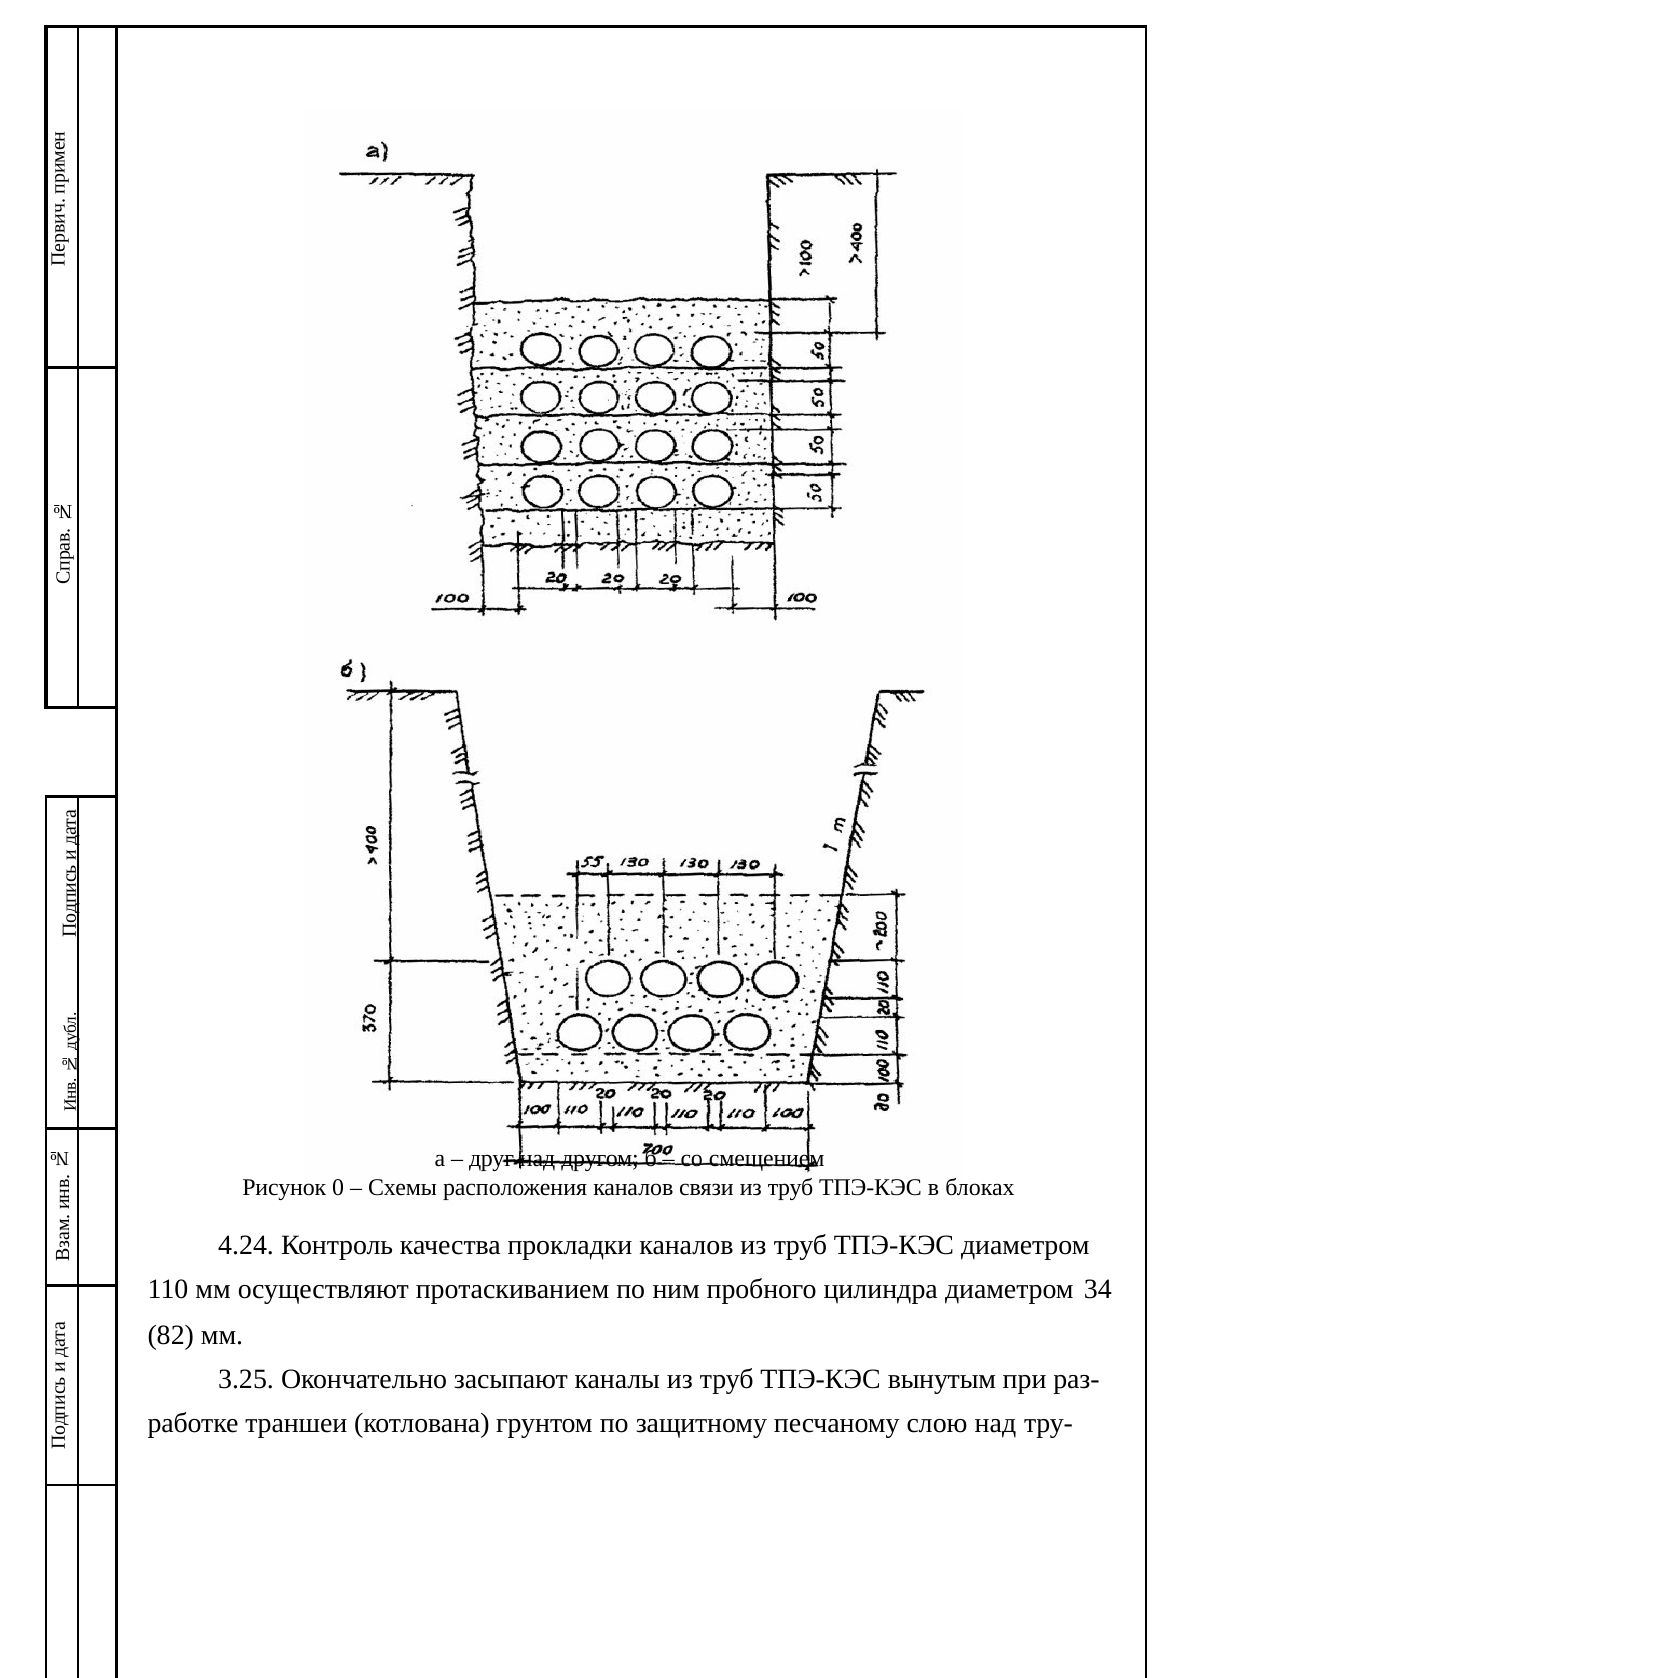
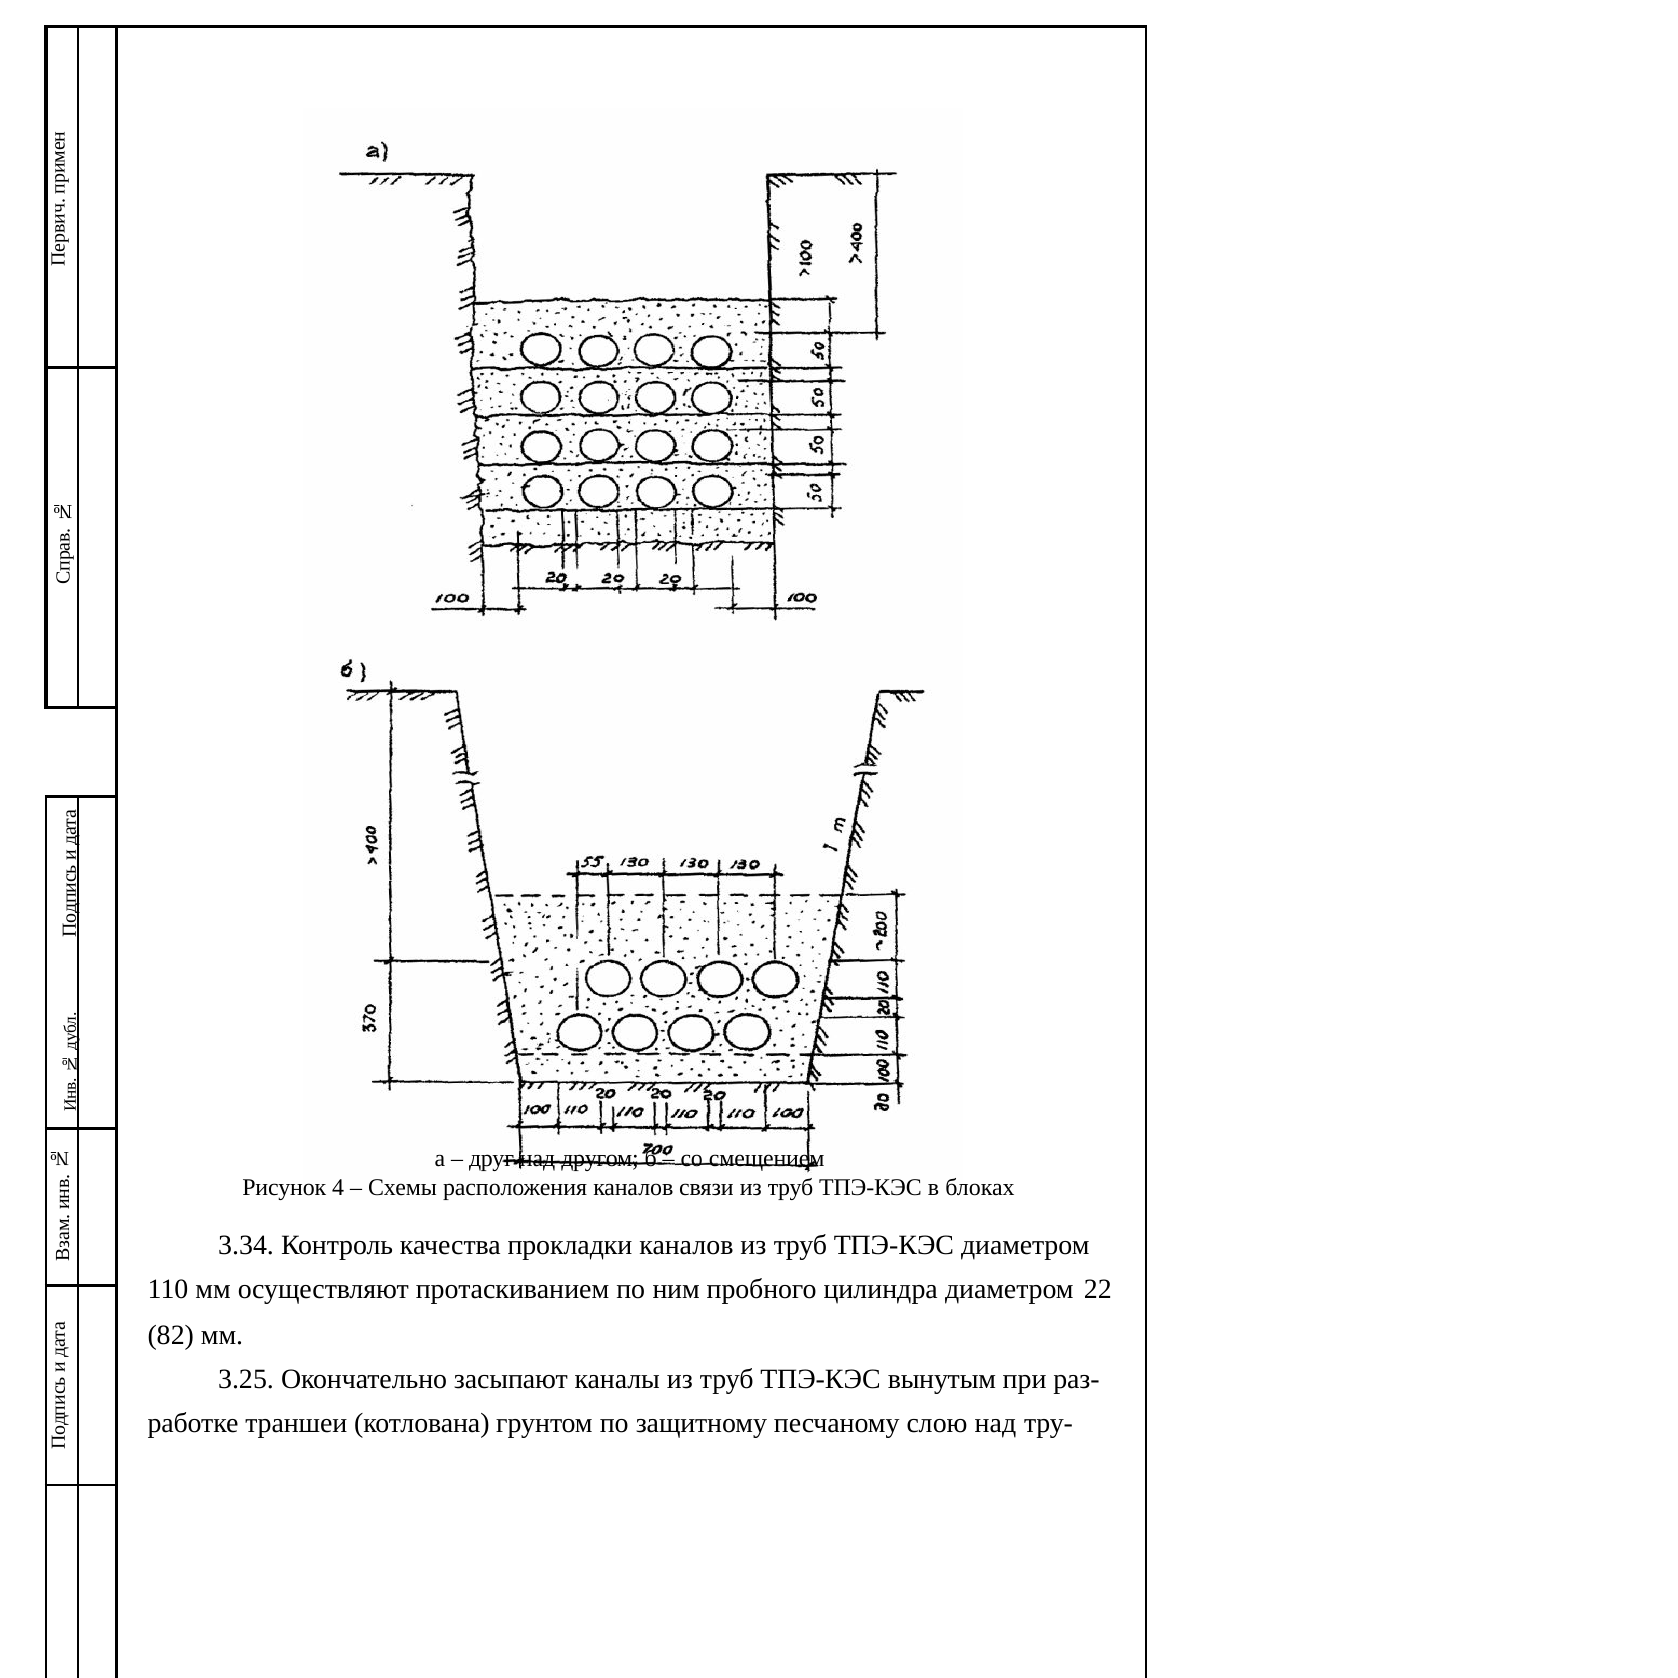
0: 0 -> 4
4.24: 4.24 -> 3.34
34: 34 -> 22
